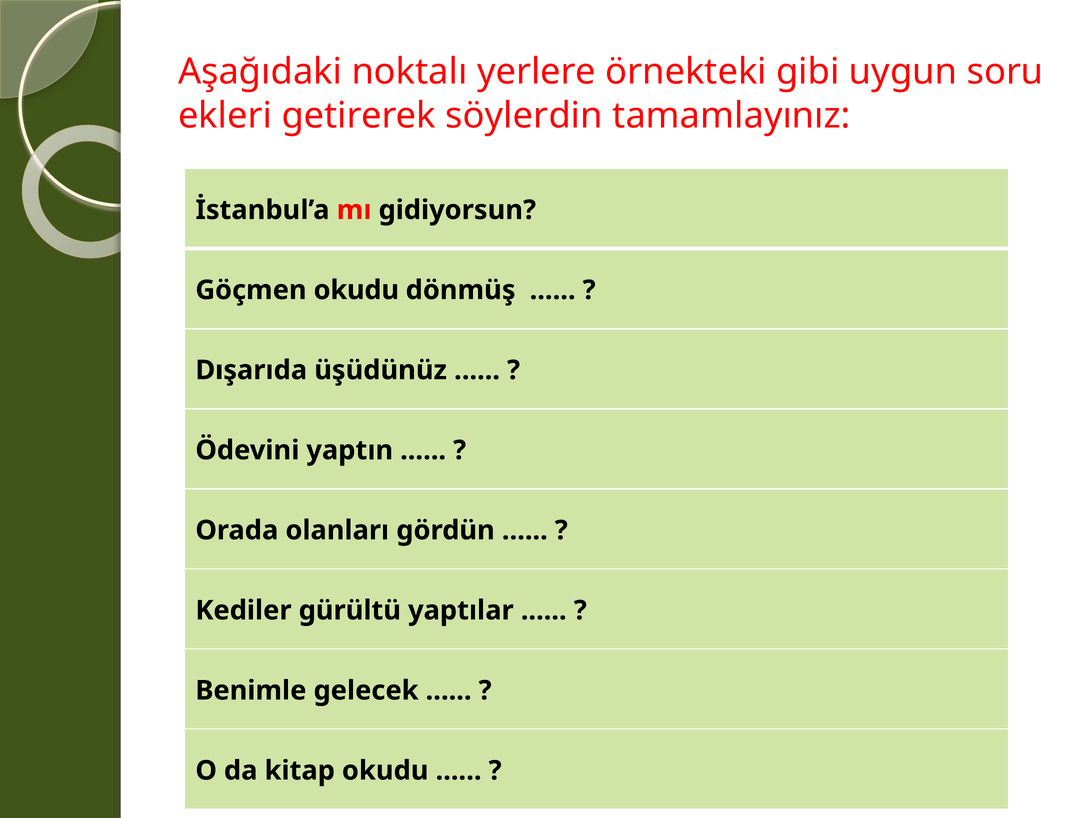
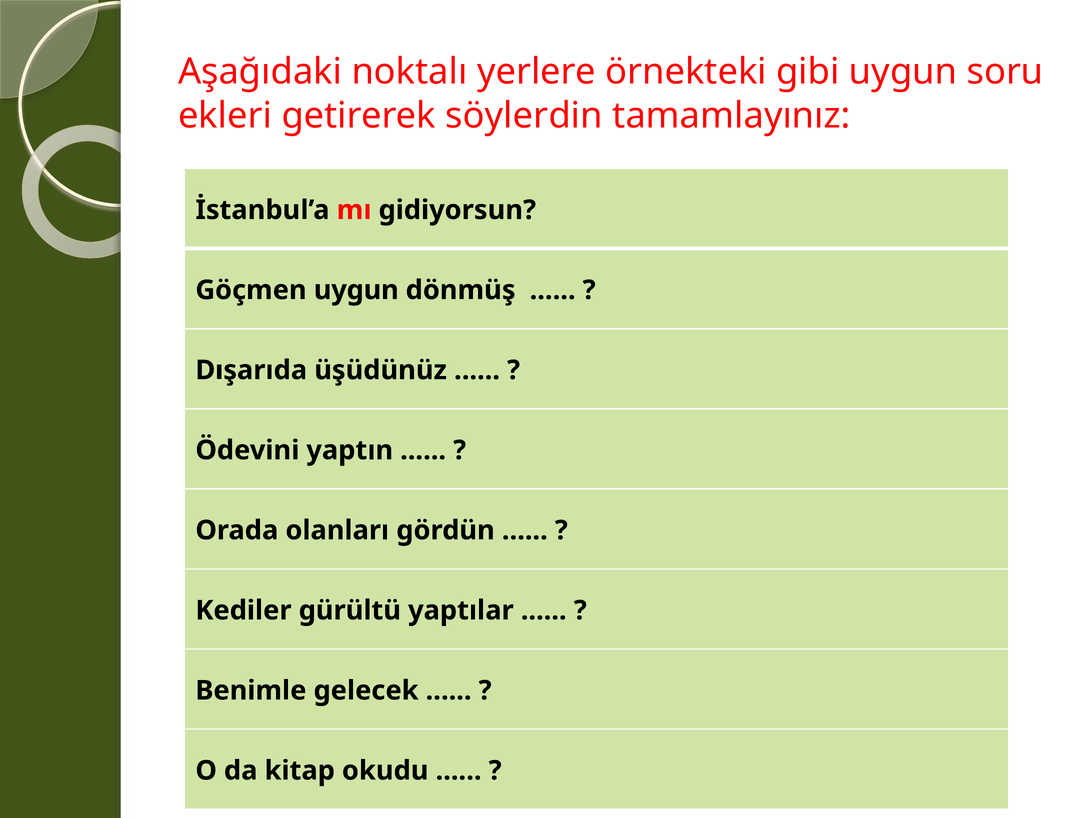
Göçmen okudu: okudu -> uygun
